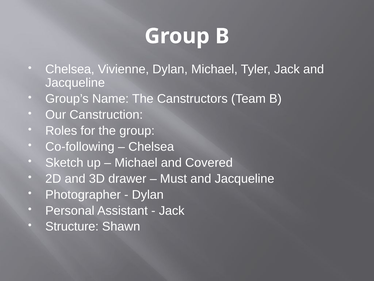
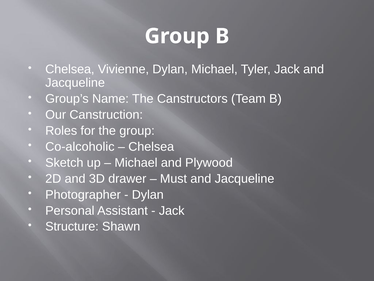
Co-following: Co-following -> Co-alcoholic
Covered: Covered -> Plywood
